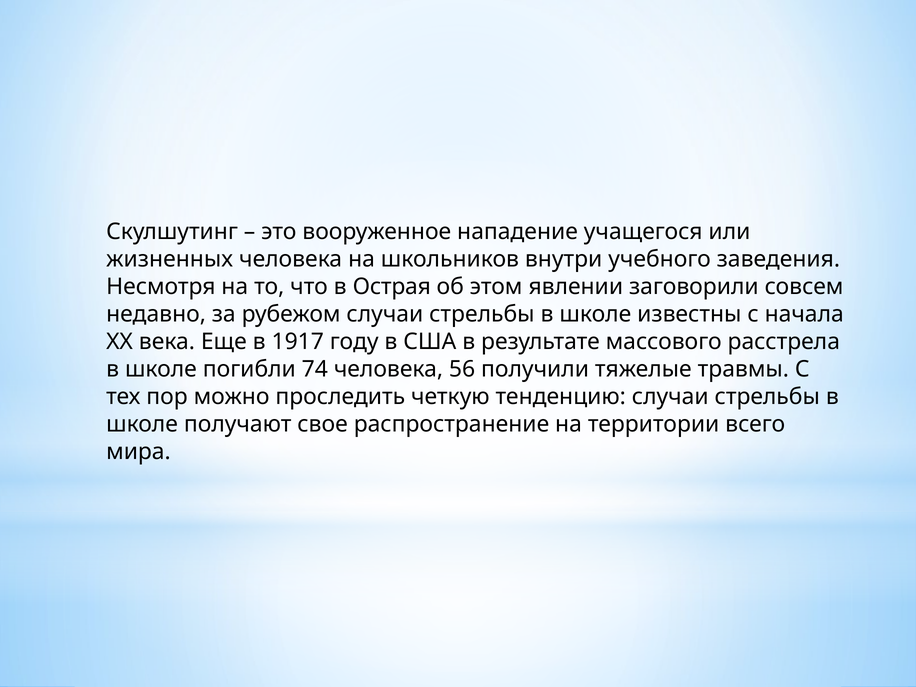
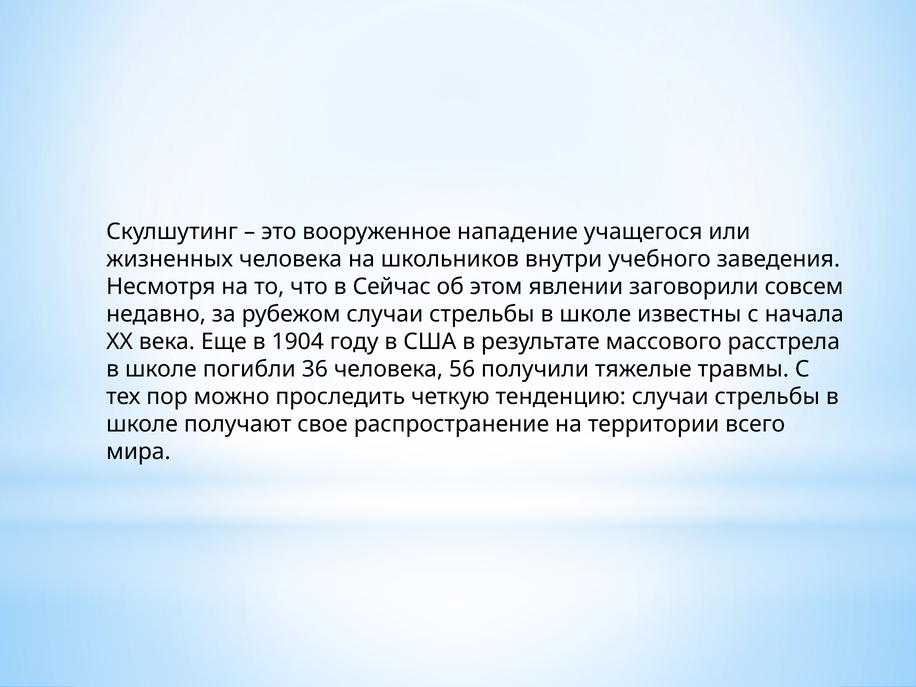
Острая: Острая -> Сейчас
1917: 1917 -> 1904
74: 74 -> 36
